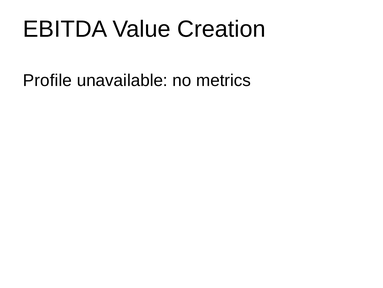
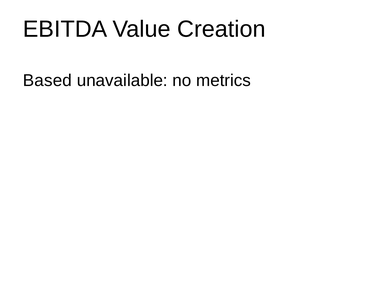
Profile: Profile -> Based
